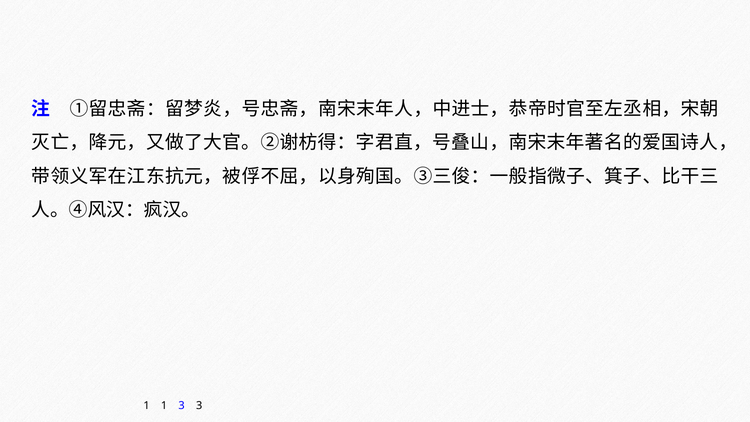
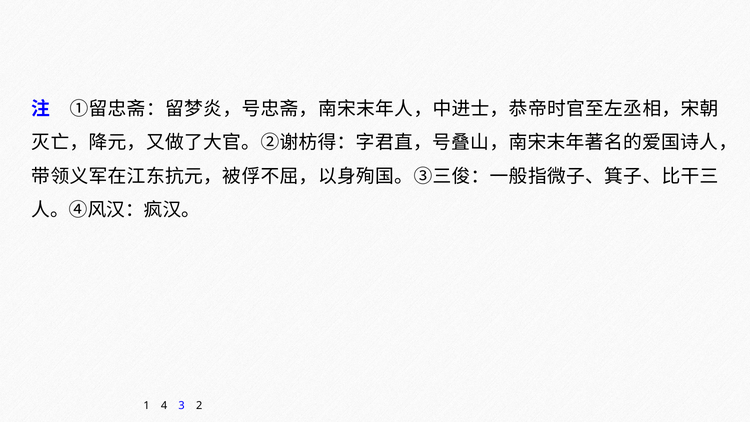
1 1: 1 -> 4
3 3: 3 -> 2
